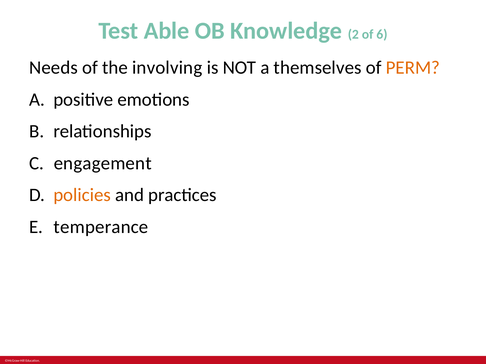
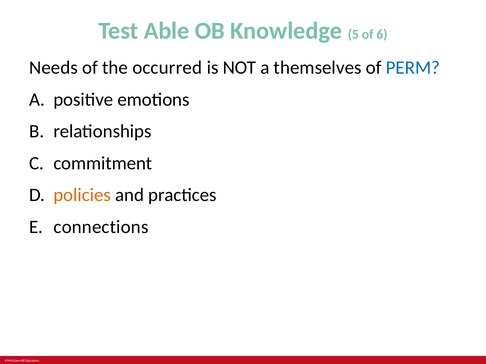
2: 2 -> 5
involving: involving -> occurred
PERM colour: orange -> blue
engagement: engagement -> commitment
temperance: temperance -> connections
